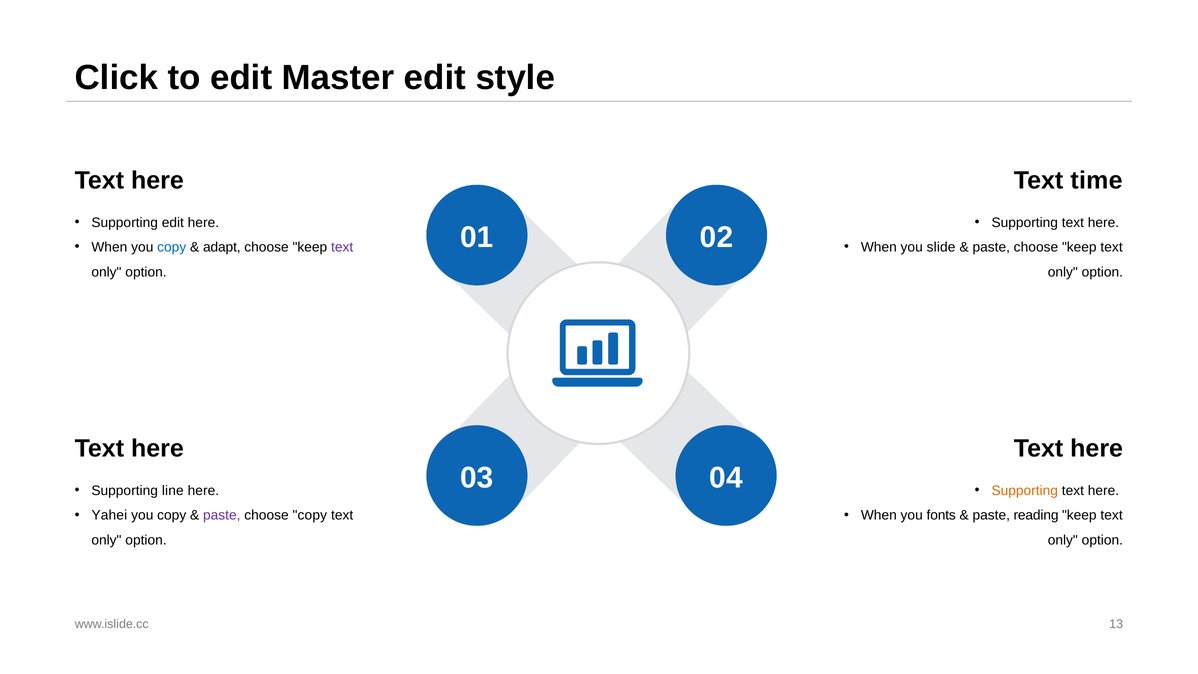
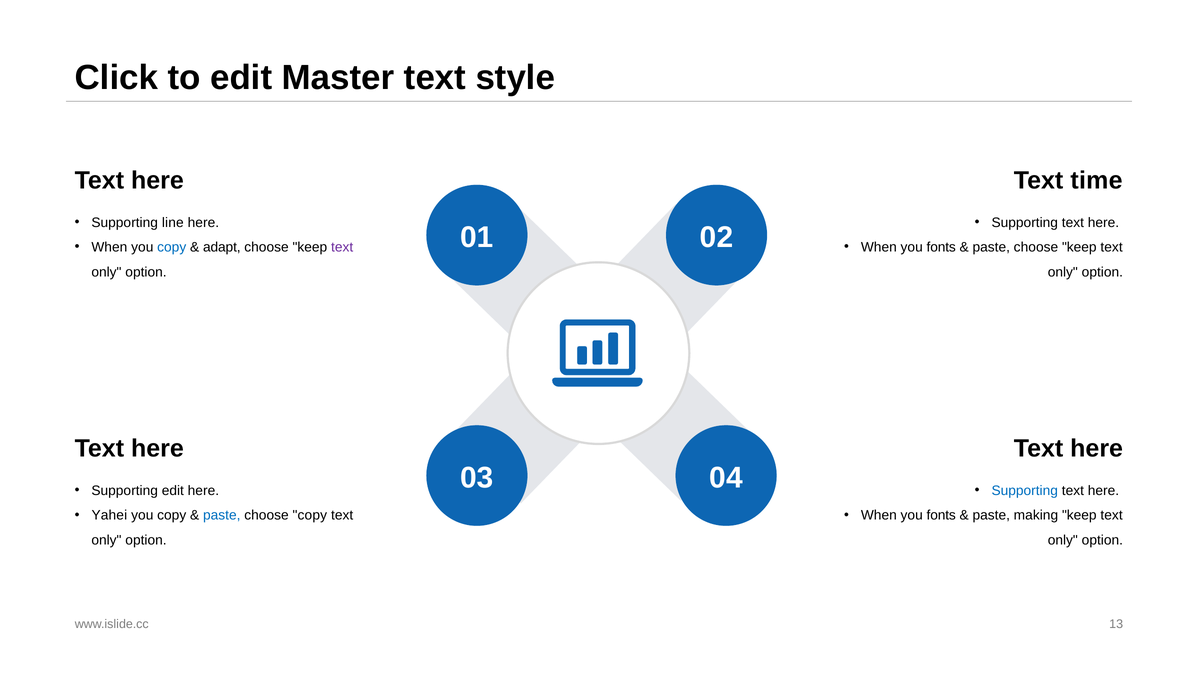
Master edit: edit -> text
Supporting edit: edit -> line
slide at (941, 247): slide -> fonts
Supporting line: line -> edit
Supporting at (1025, 491) colour: orange -> blue
paste at (222, 515) colour: purple -> blue
reading: reading -> making
